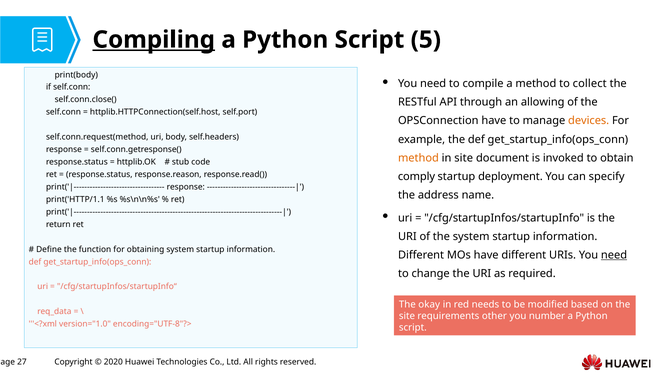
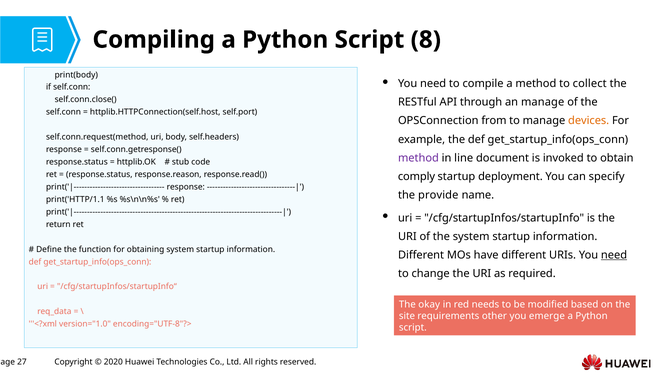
Compiling underline: present -> none
5: 5 -> 8
an allowing: allowing -> manage
OPSConnection have: have -> from
method at (418, 158) colour: orange -> purple
in site: site -> line
address: address -> provide
number: number -> emerge
